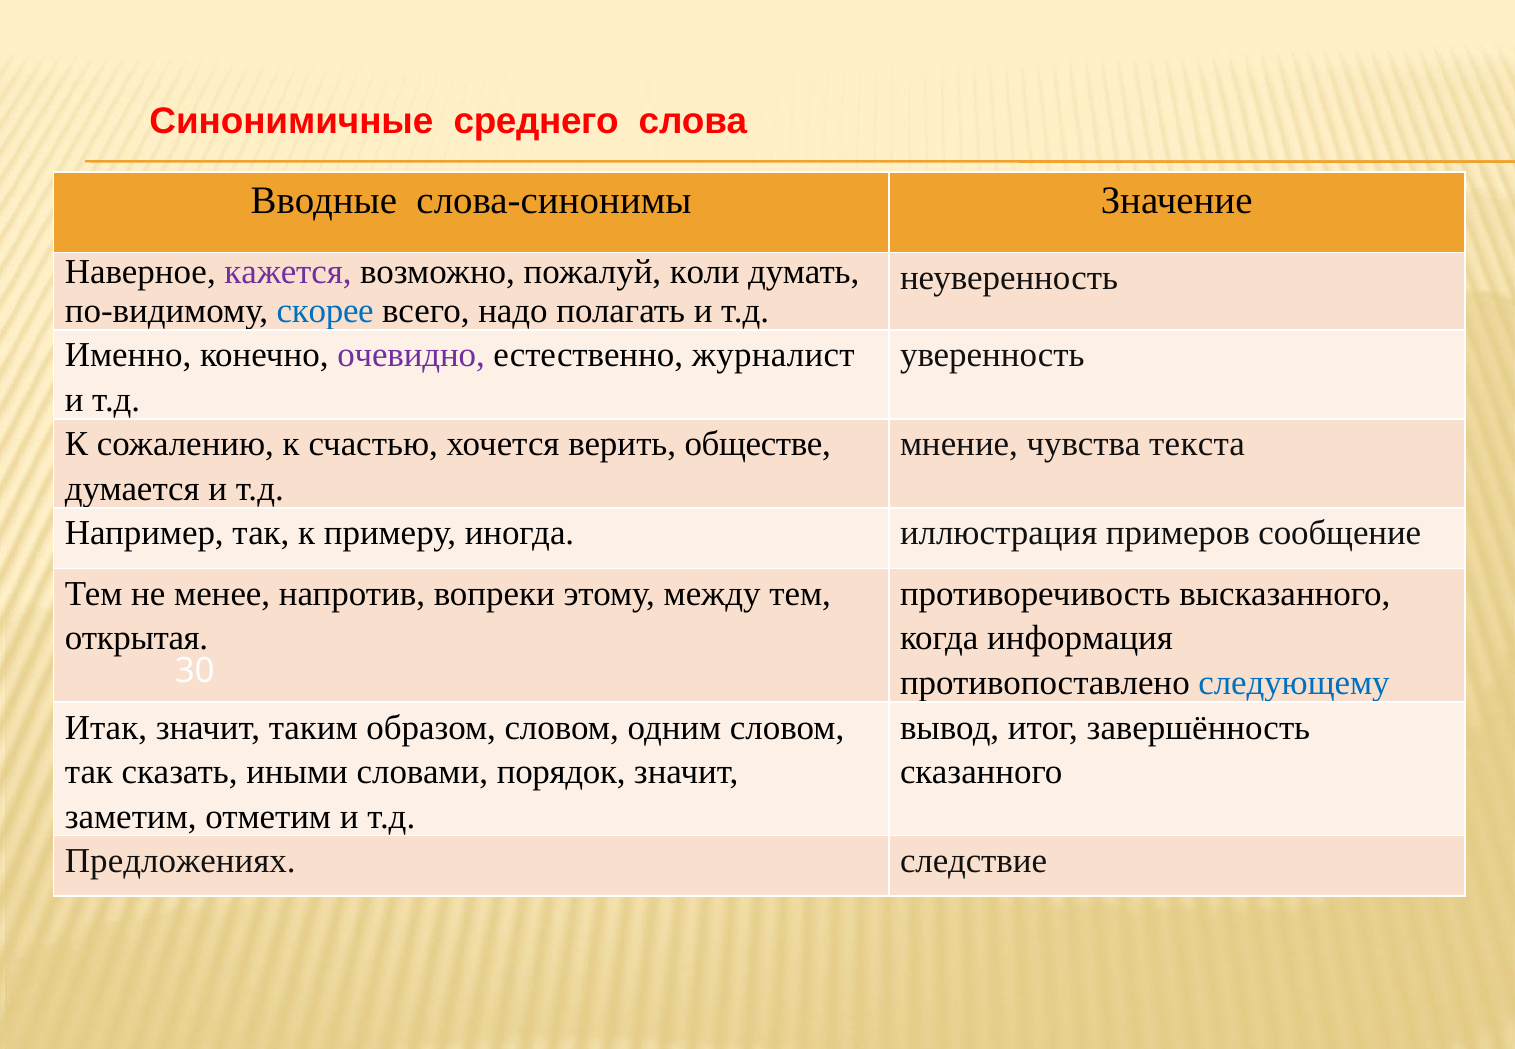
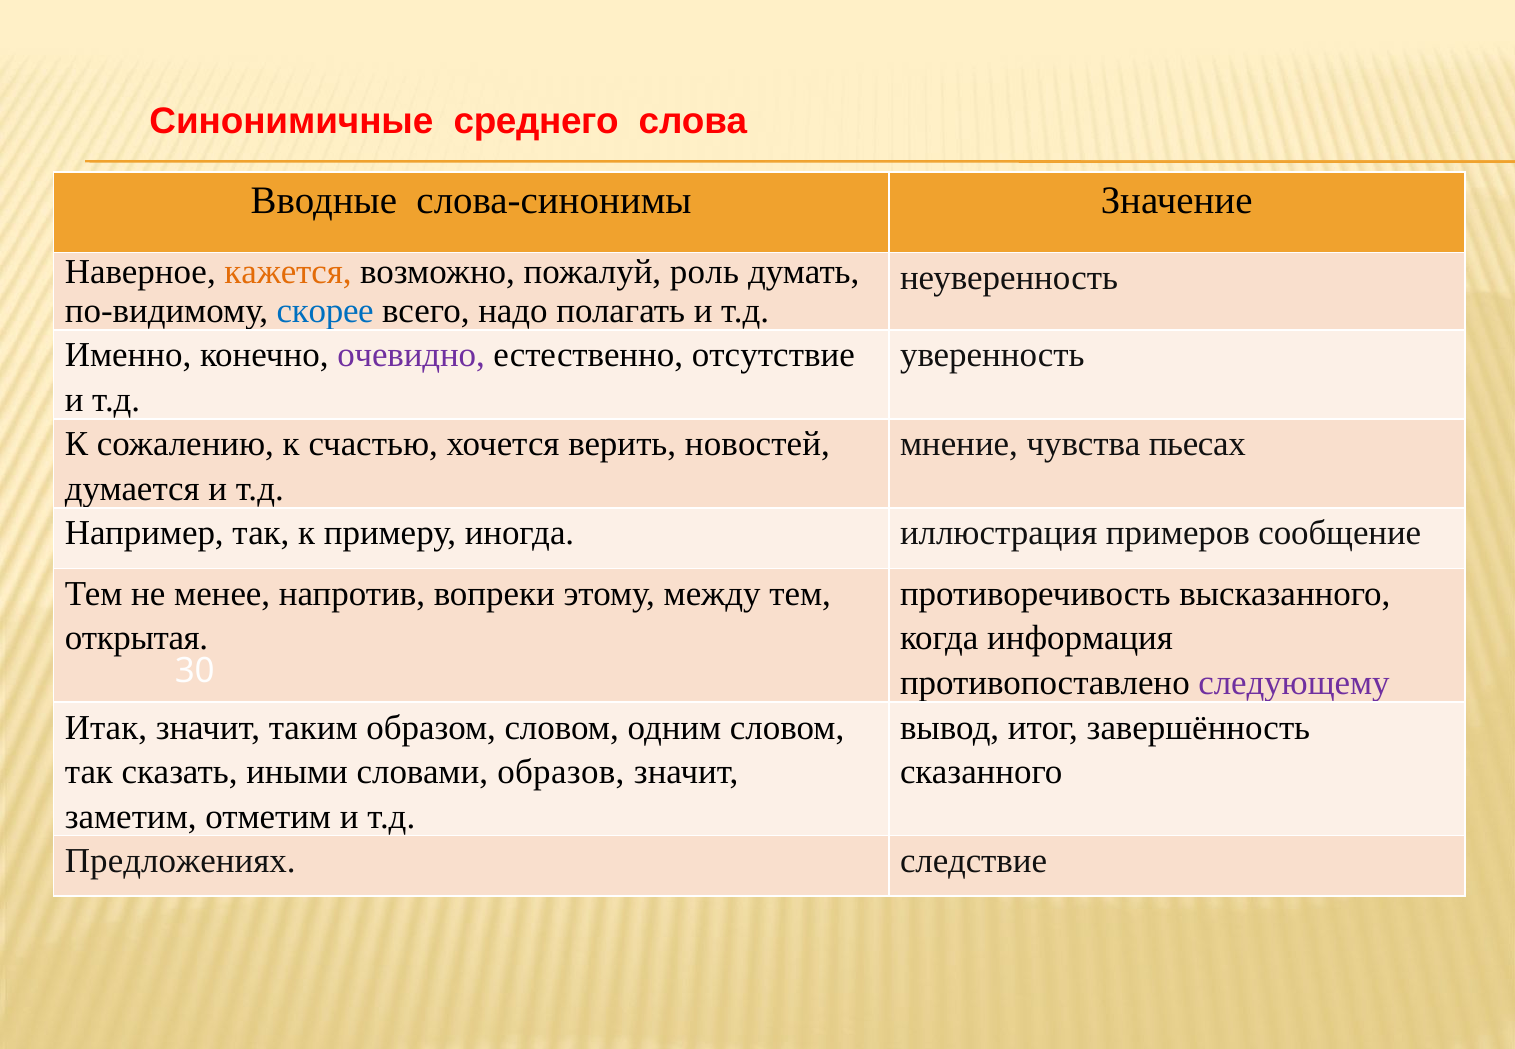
кажется colour: purple -> orange
коли: коли -> роль
журналист: журналист -> отсутствие
обществе: обществе -> новостей
текста: текста -> пьесах
следующему colour: blue -> purple
порядок: порядок -> образов
